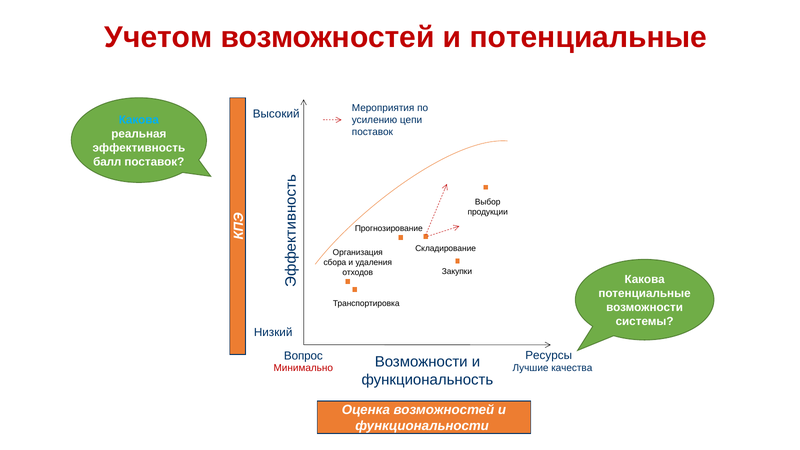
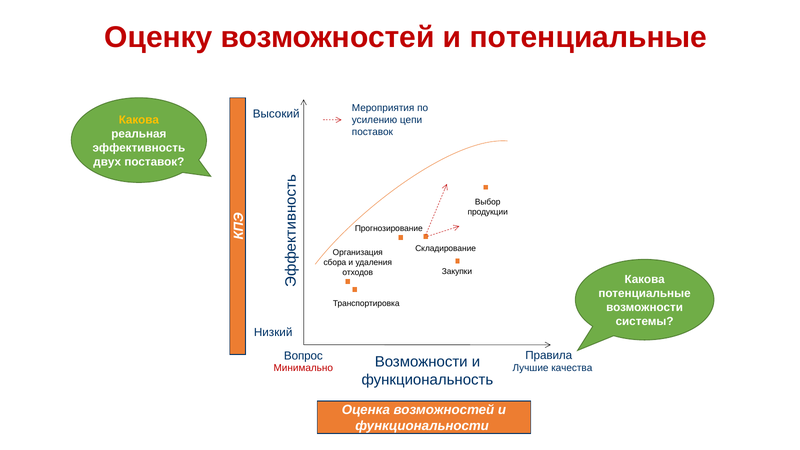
Учетом: Учетом -> Оценку
Какова at (139, 120) colour: light blue -> yellow
балл: балл -> двух
Ресурсы: Ресурсы -> Правила
